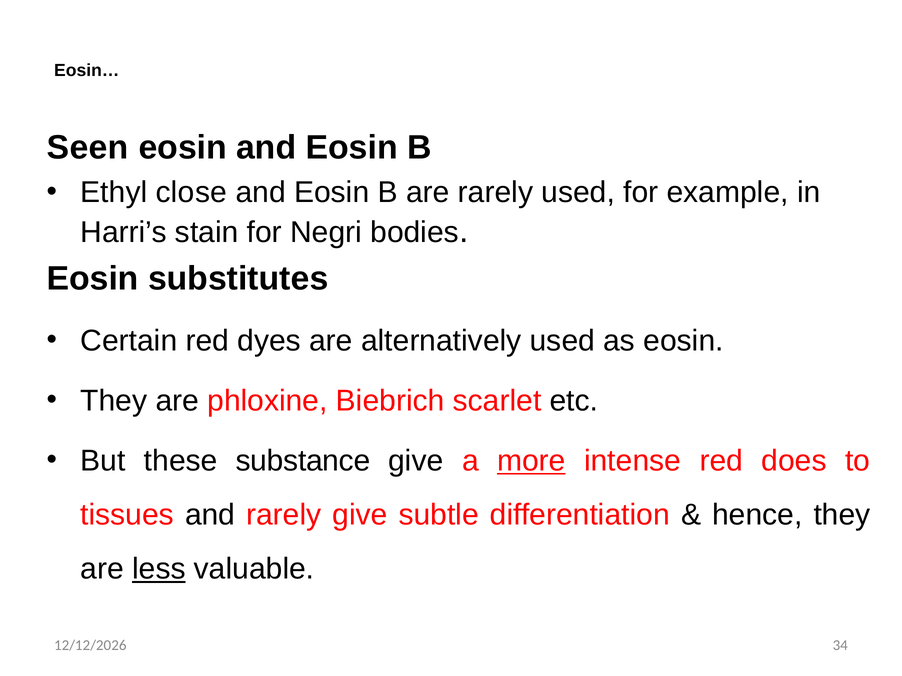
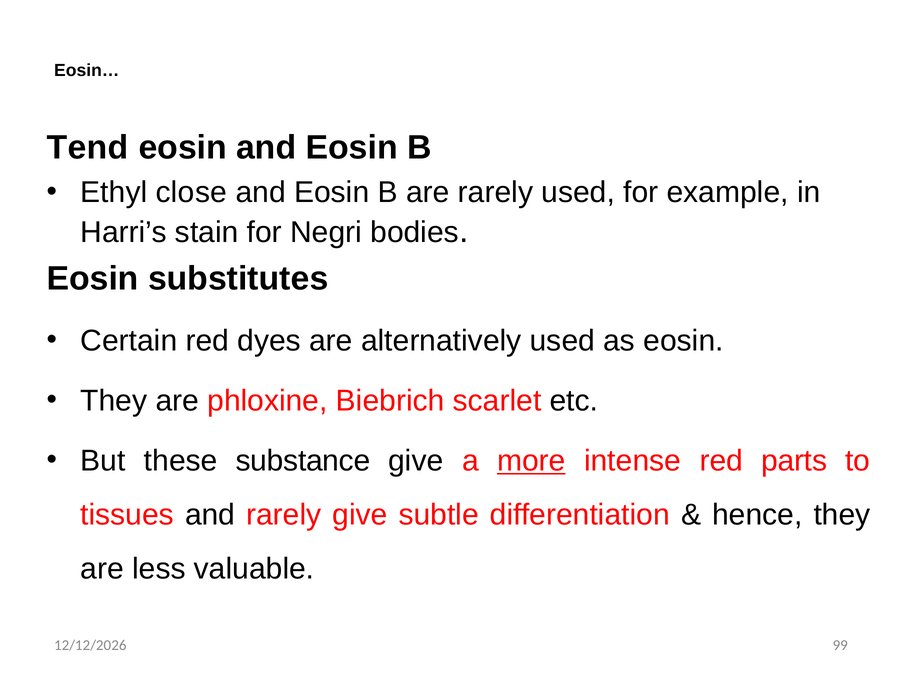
Seen: Seen -> Tend
does: does -> parts
less underline: present -> none
34: 34 -> 99
